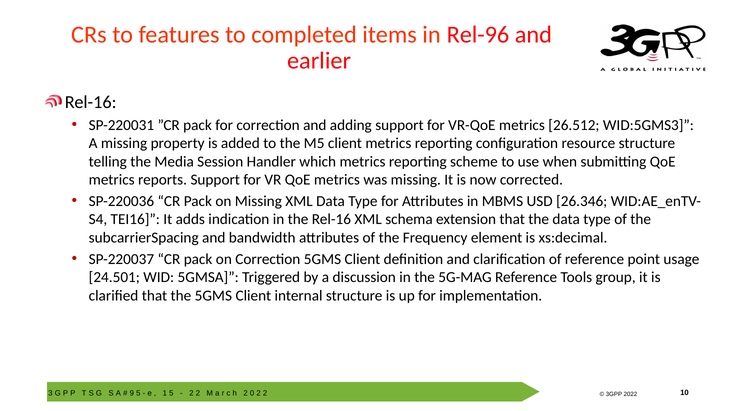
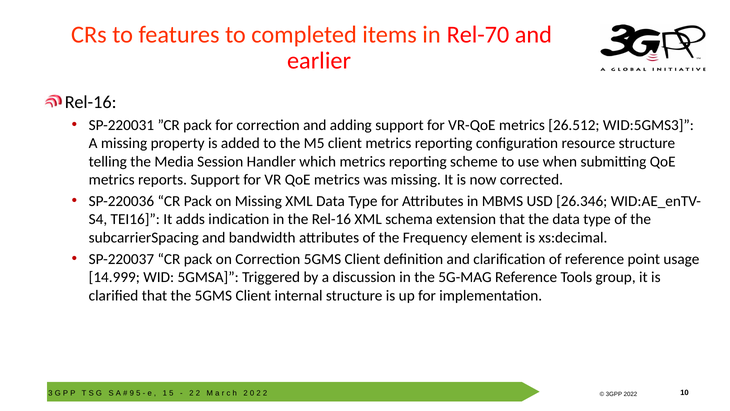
Rel-96: Rel-96 -> Rel-70
24.501: 24.501 -> 14.999
